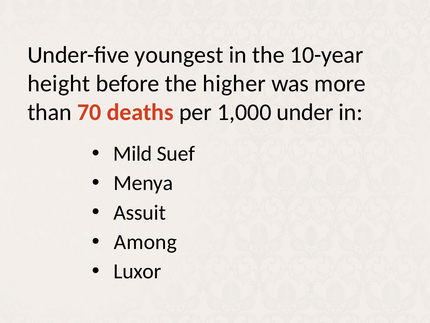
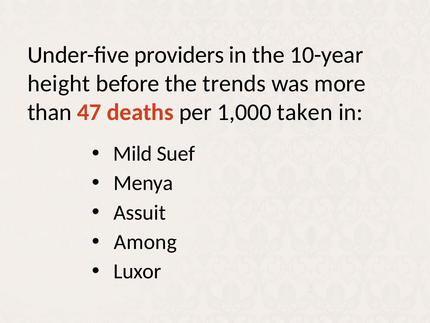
youngest: youngest -> providers
higher: higher -> trends
70: 70 -> 47
under: under -> taken
